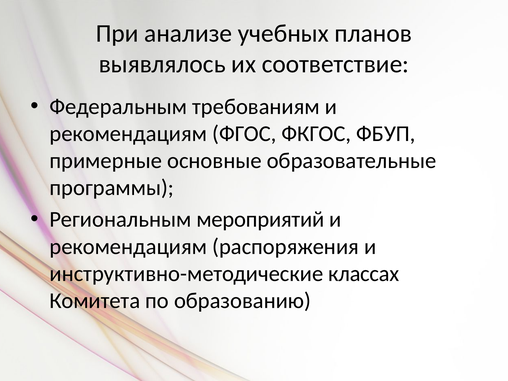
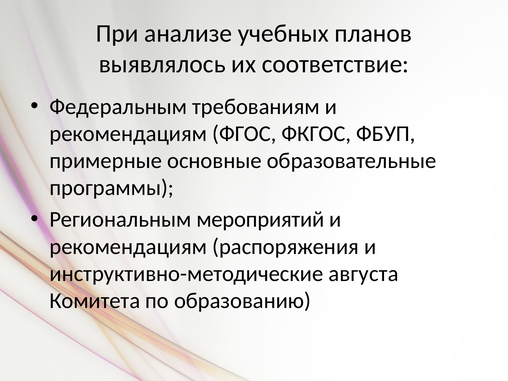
классах: классах -> августа
